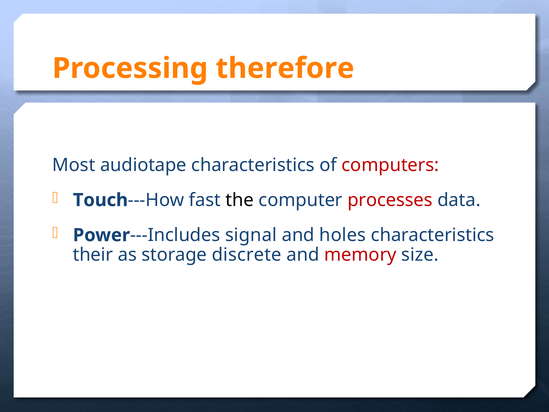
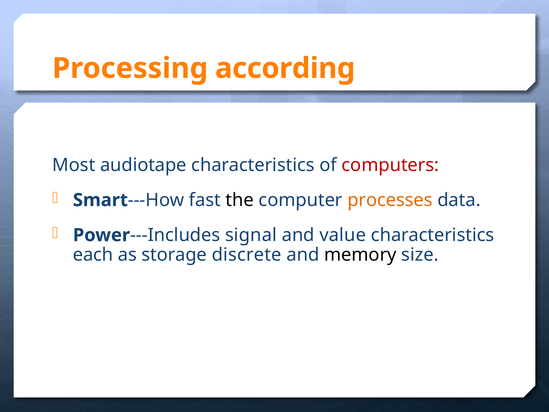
therefore: therefore -> according
Touch: Touch -> Smart
processes colour: red -> orange
holes: holes -> value
their: their -> each
memory colour: red -> black
